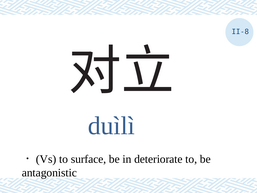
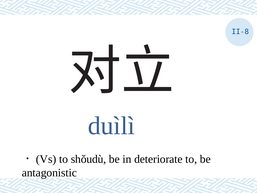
surface: surface -> shǒudù
